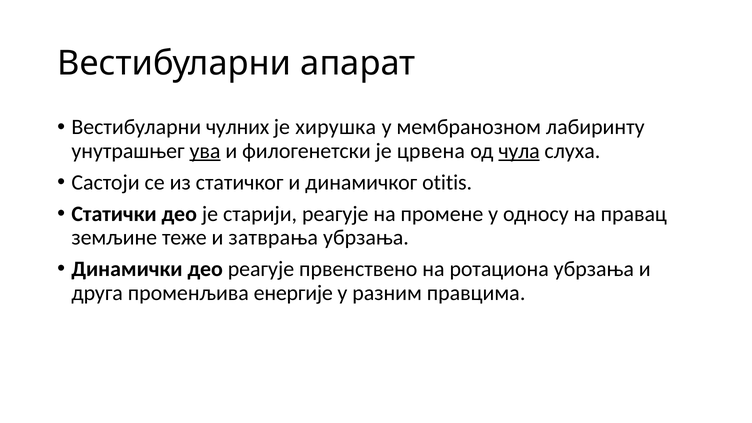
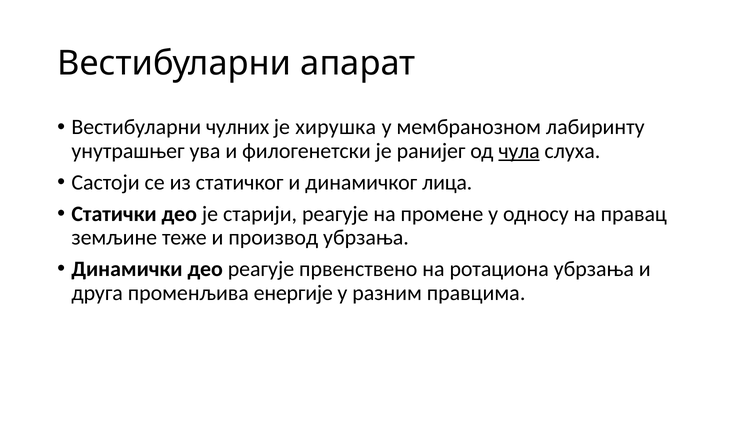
ува underline: present -> none
црвена: црвена -> ранијег
otitis: otitis -> лица
затврања: затврања -> производ
